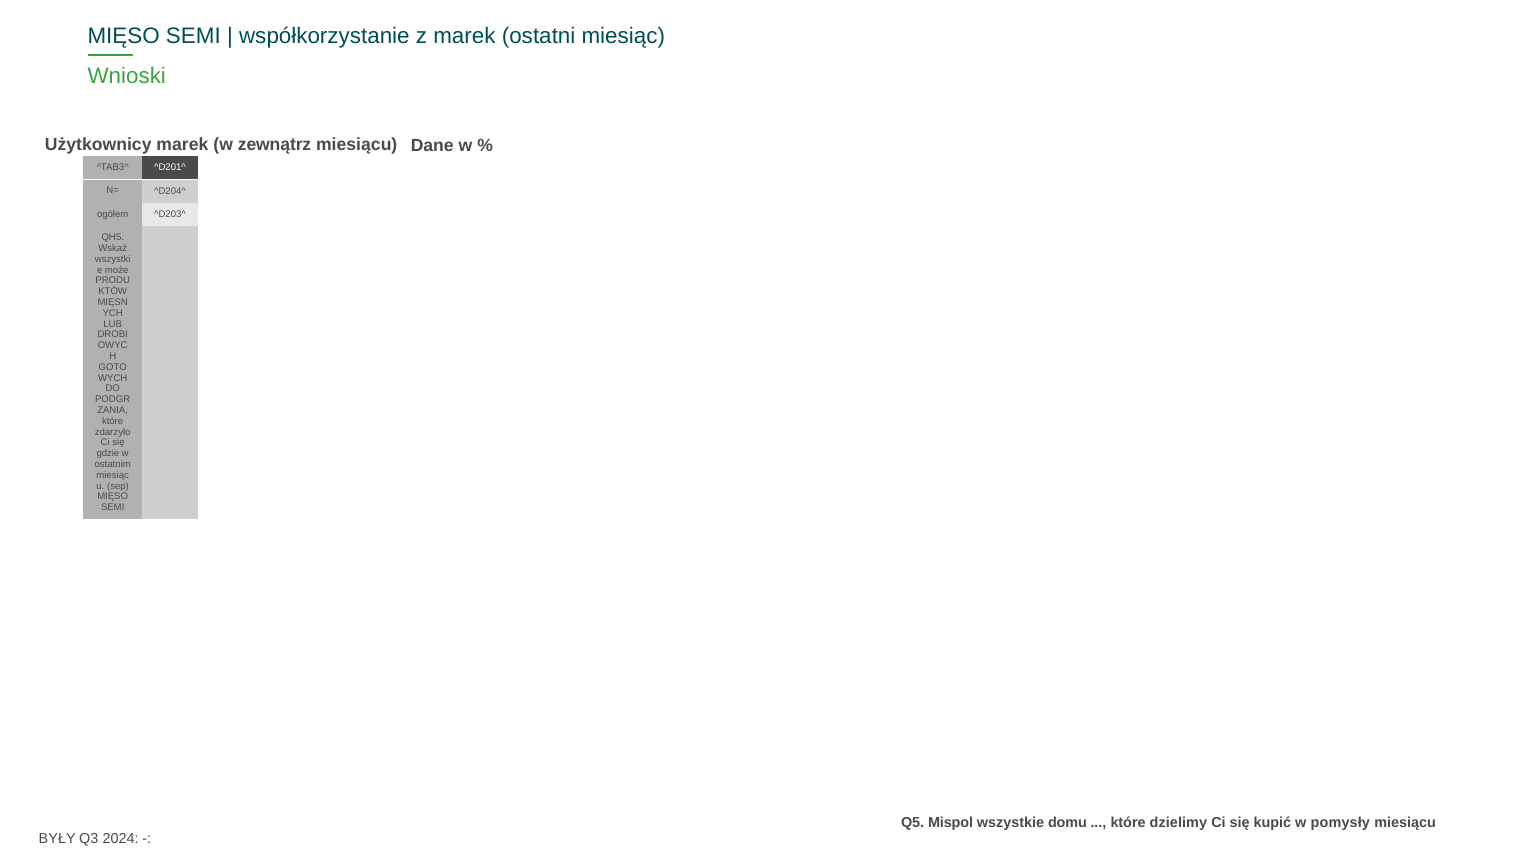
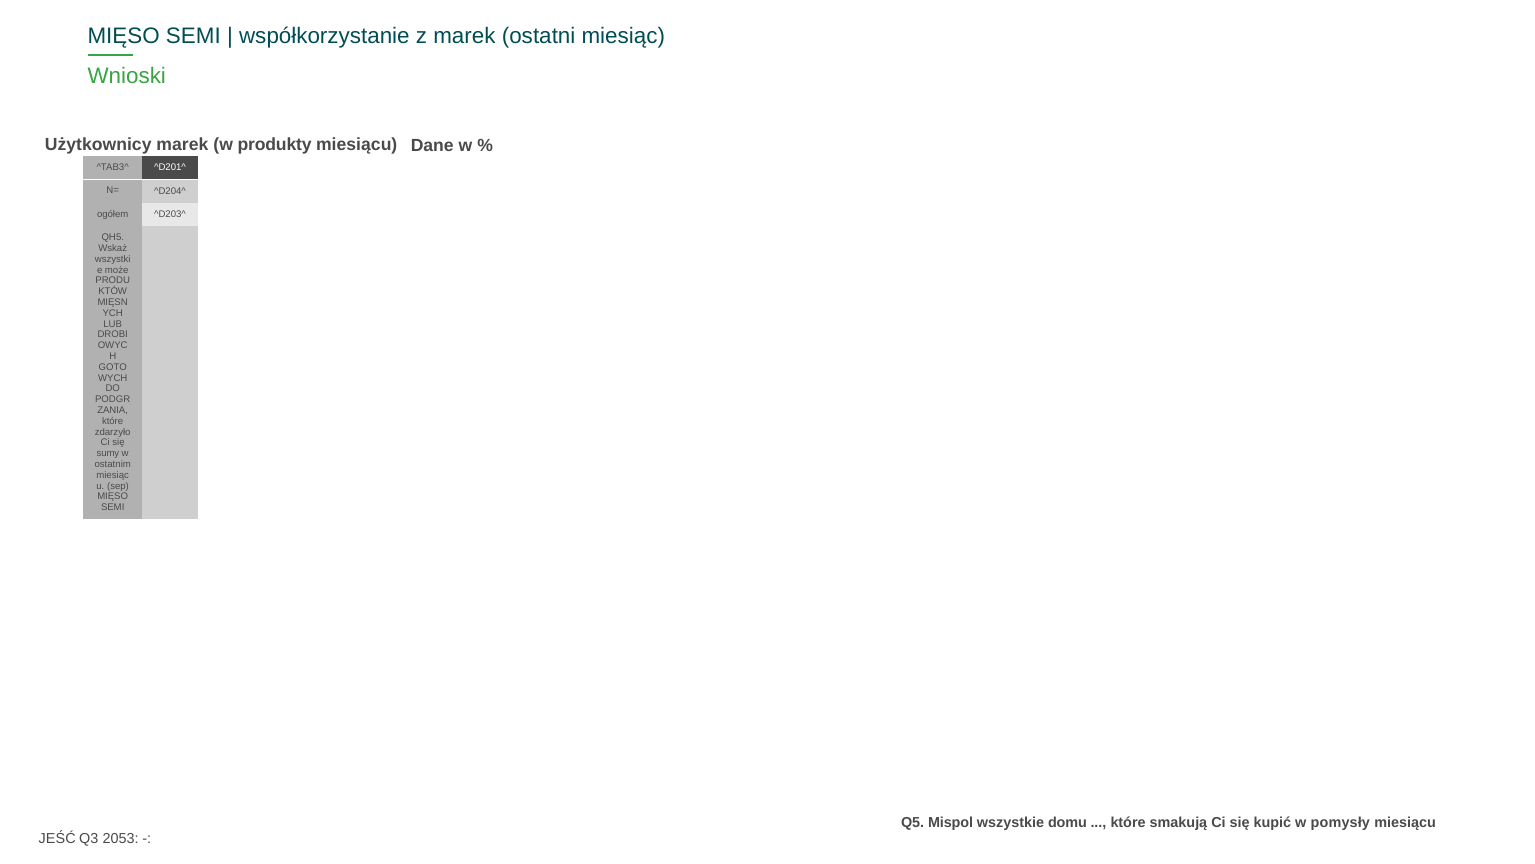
zewnątrz: zewnątrz -> produkty
gdzie: gdzie -> sumy
dzielimy: dzielimy -> smakują
BYŁY: BYŁY -> JEŚĆ
2024: 2024 -> 2053
